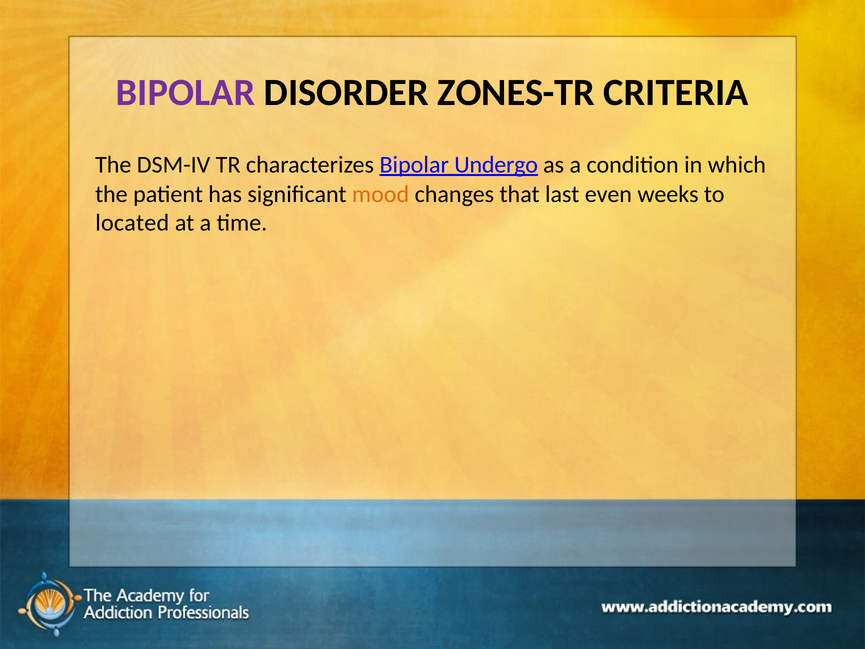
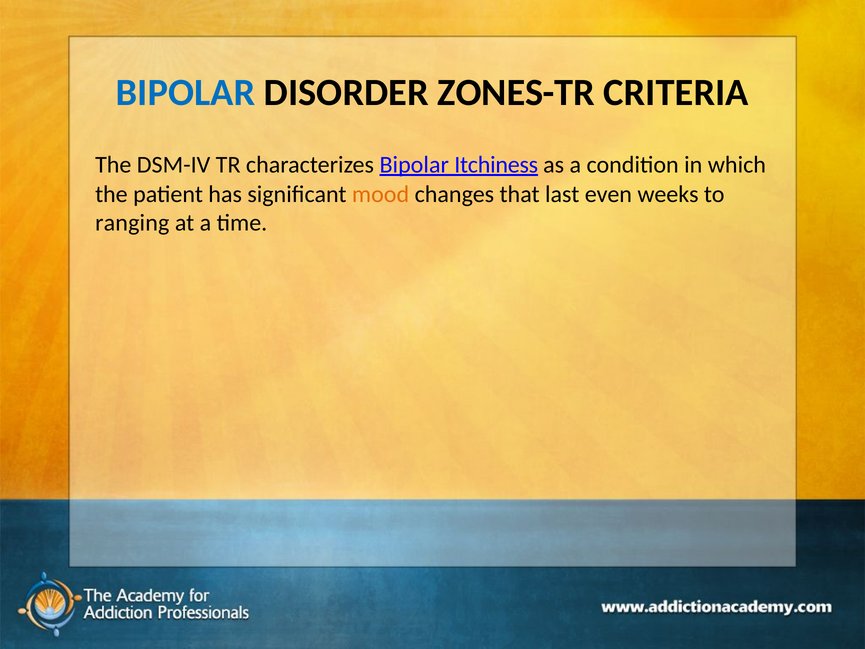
BIPOLAR at (185, 93) colour: purple -> blue
Undergo: Undergo -> Itchiness
located: located -> ranging
